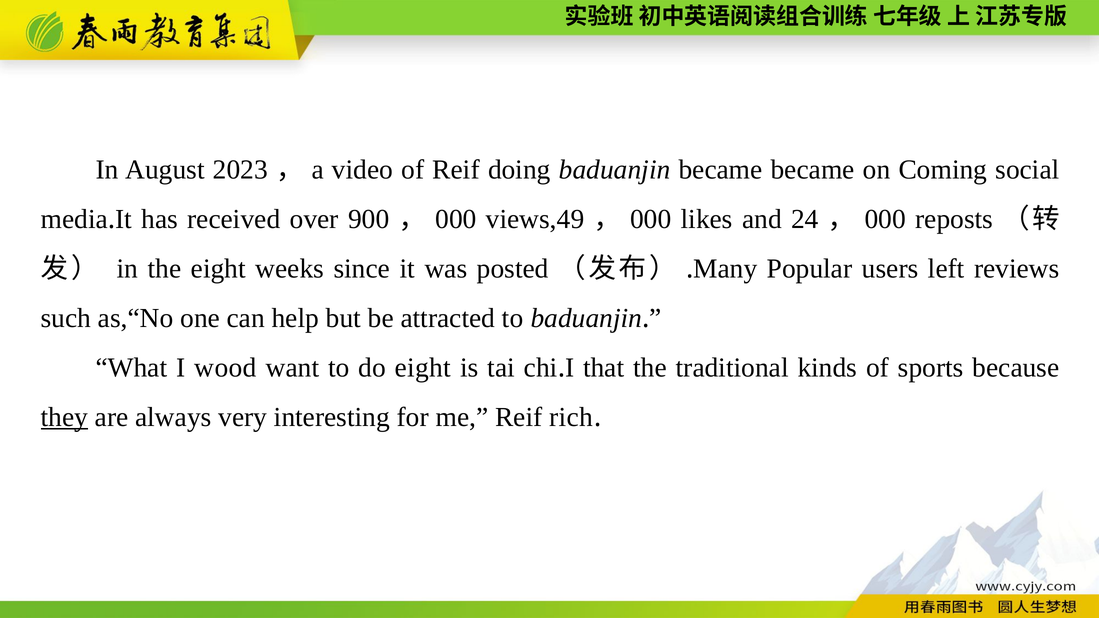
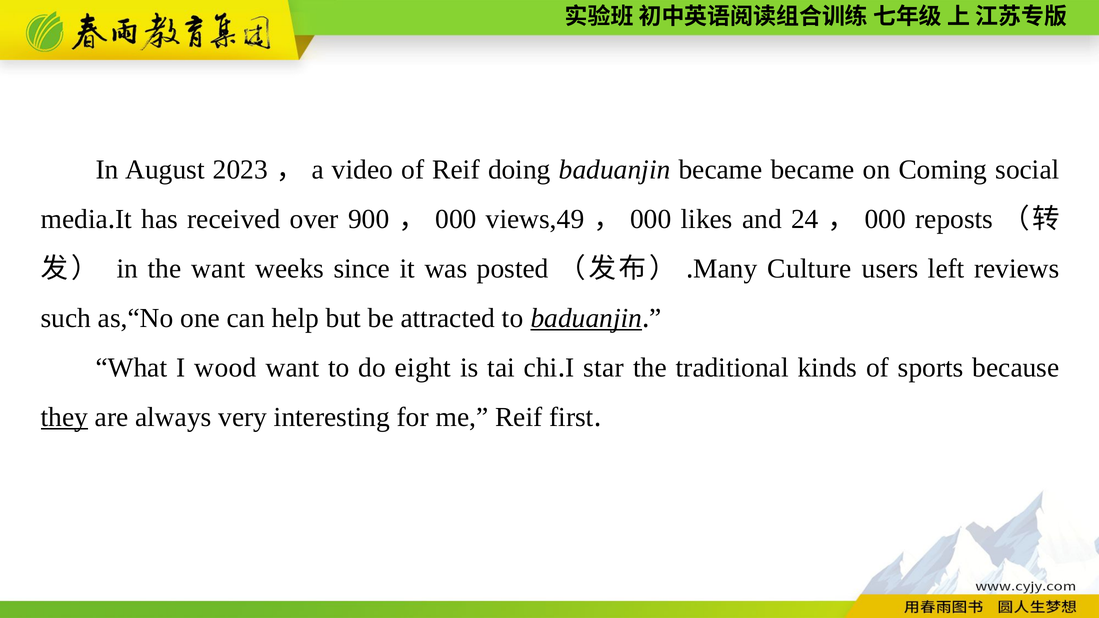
the eight: eight -> want
Popular: Popular -> Culture
baduanjin at (586, 318) underline: none -> present
that: that -> star
rich: rich -> first
